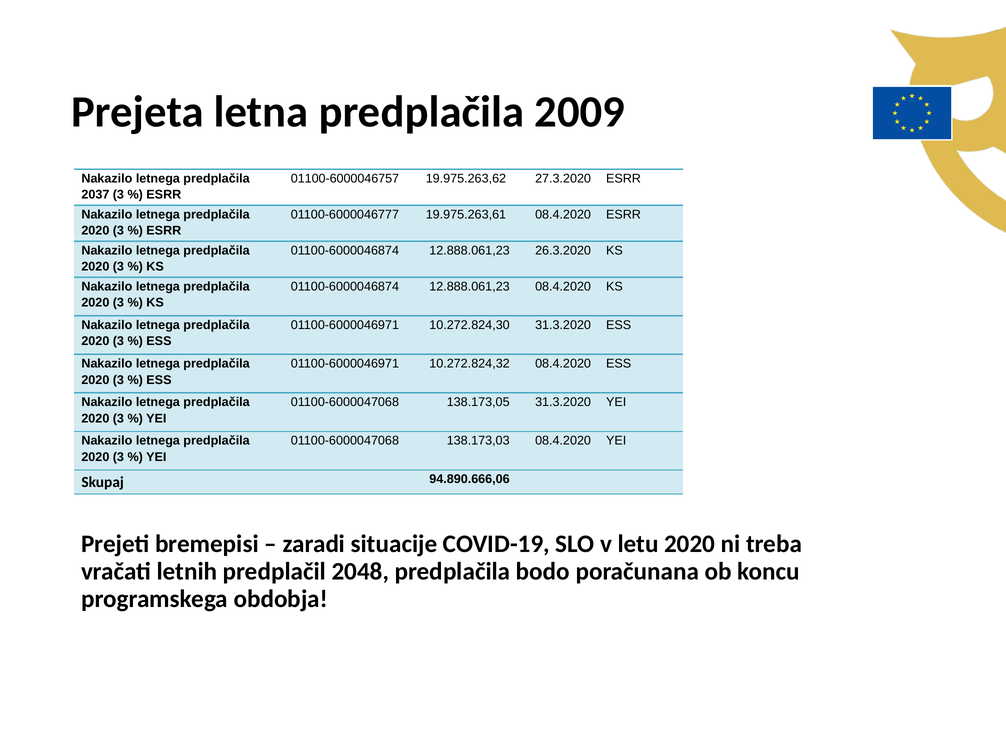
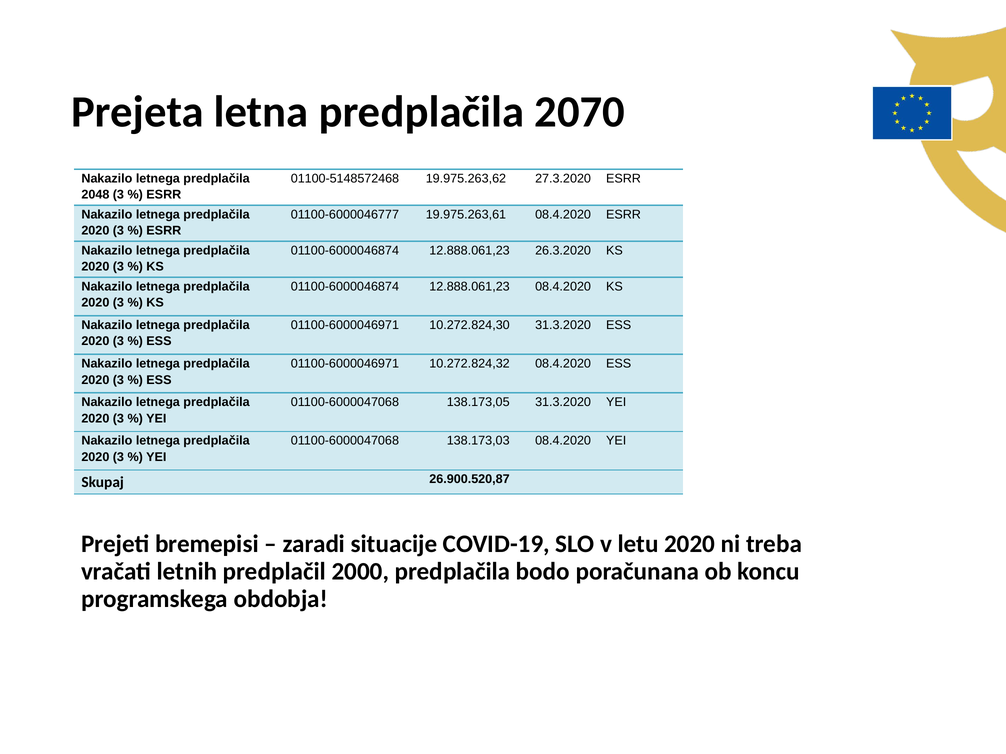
2009: 2009 -> 2070
01100-6000046757: 01100-6000046757 -> 01100-5148572468
2037: 2037 -> 2048
94.890.666,06: 94.890.666,06 -> 26.900.520,87
2048: 2048 -> 2000
